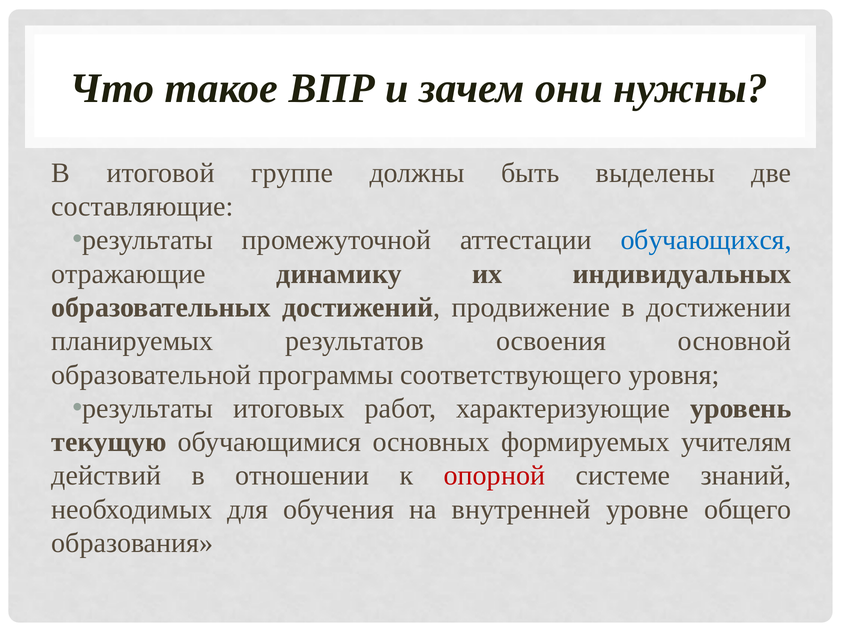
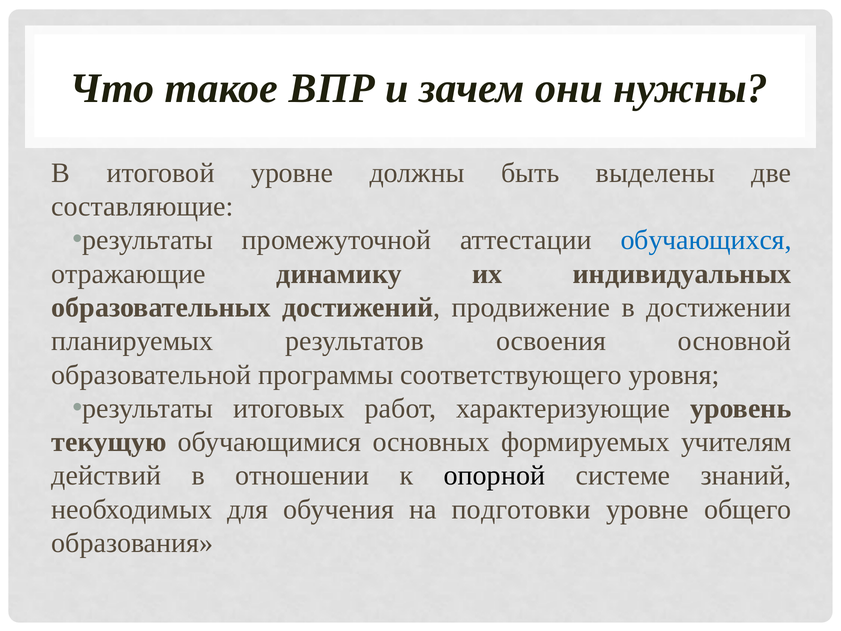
итоговой группе: группе -> уровне
опорной colour: red -> black
внутренней: внутренней -> подготовки
